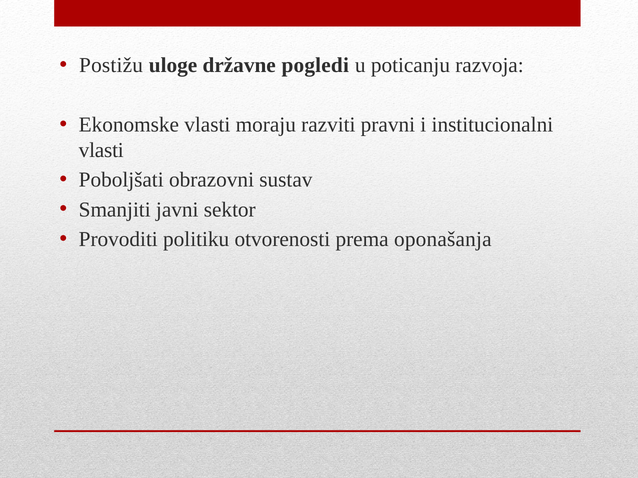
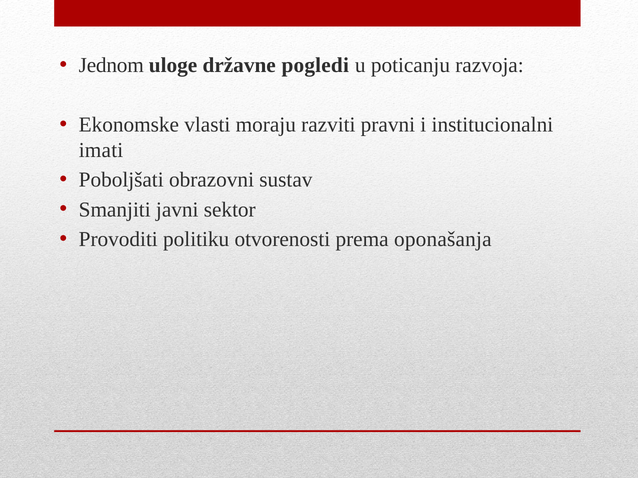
Postižu: Postižu -> Jednom
vlasti at (101, 150): vlasti -> imati
